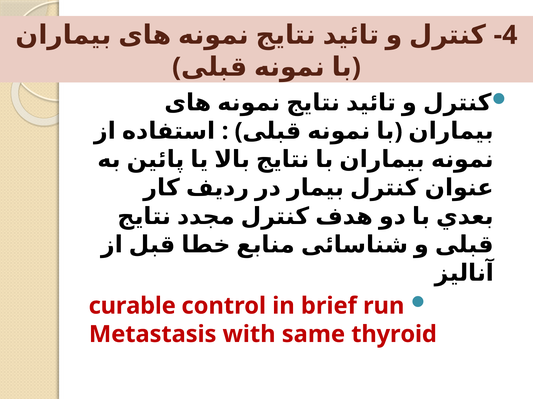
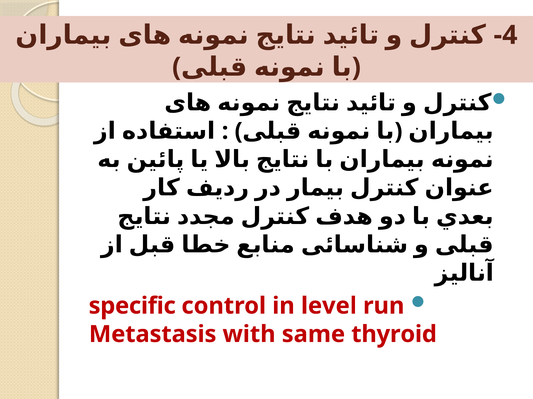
curable: curable -> specific
brief: brief -> level
